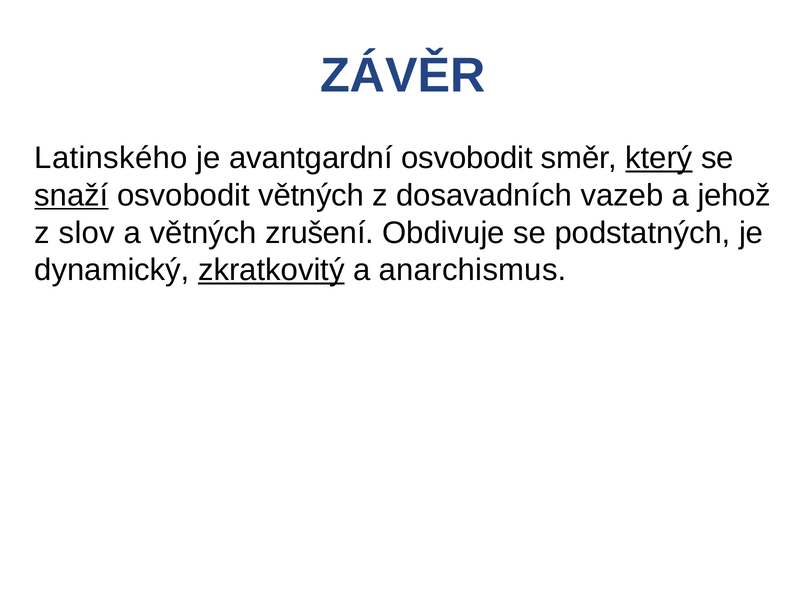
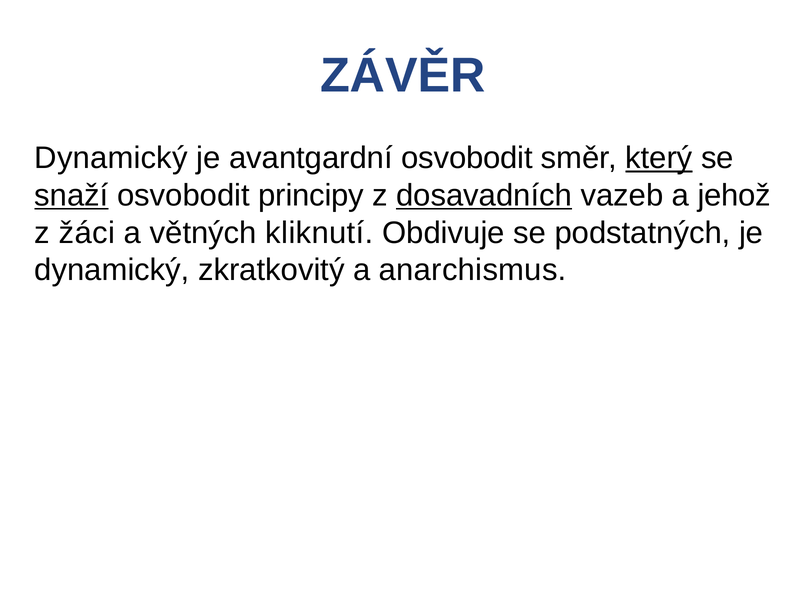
Latinského at (111, 158): Latinského -> Dynamický
osvobodit větných: větných -> principy
dosavadních underline: none -> present
slov: slov -> žáci
zrušení: zrušení -> kliknutí
zkratkovitý underline: present -> none
